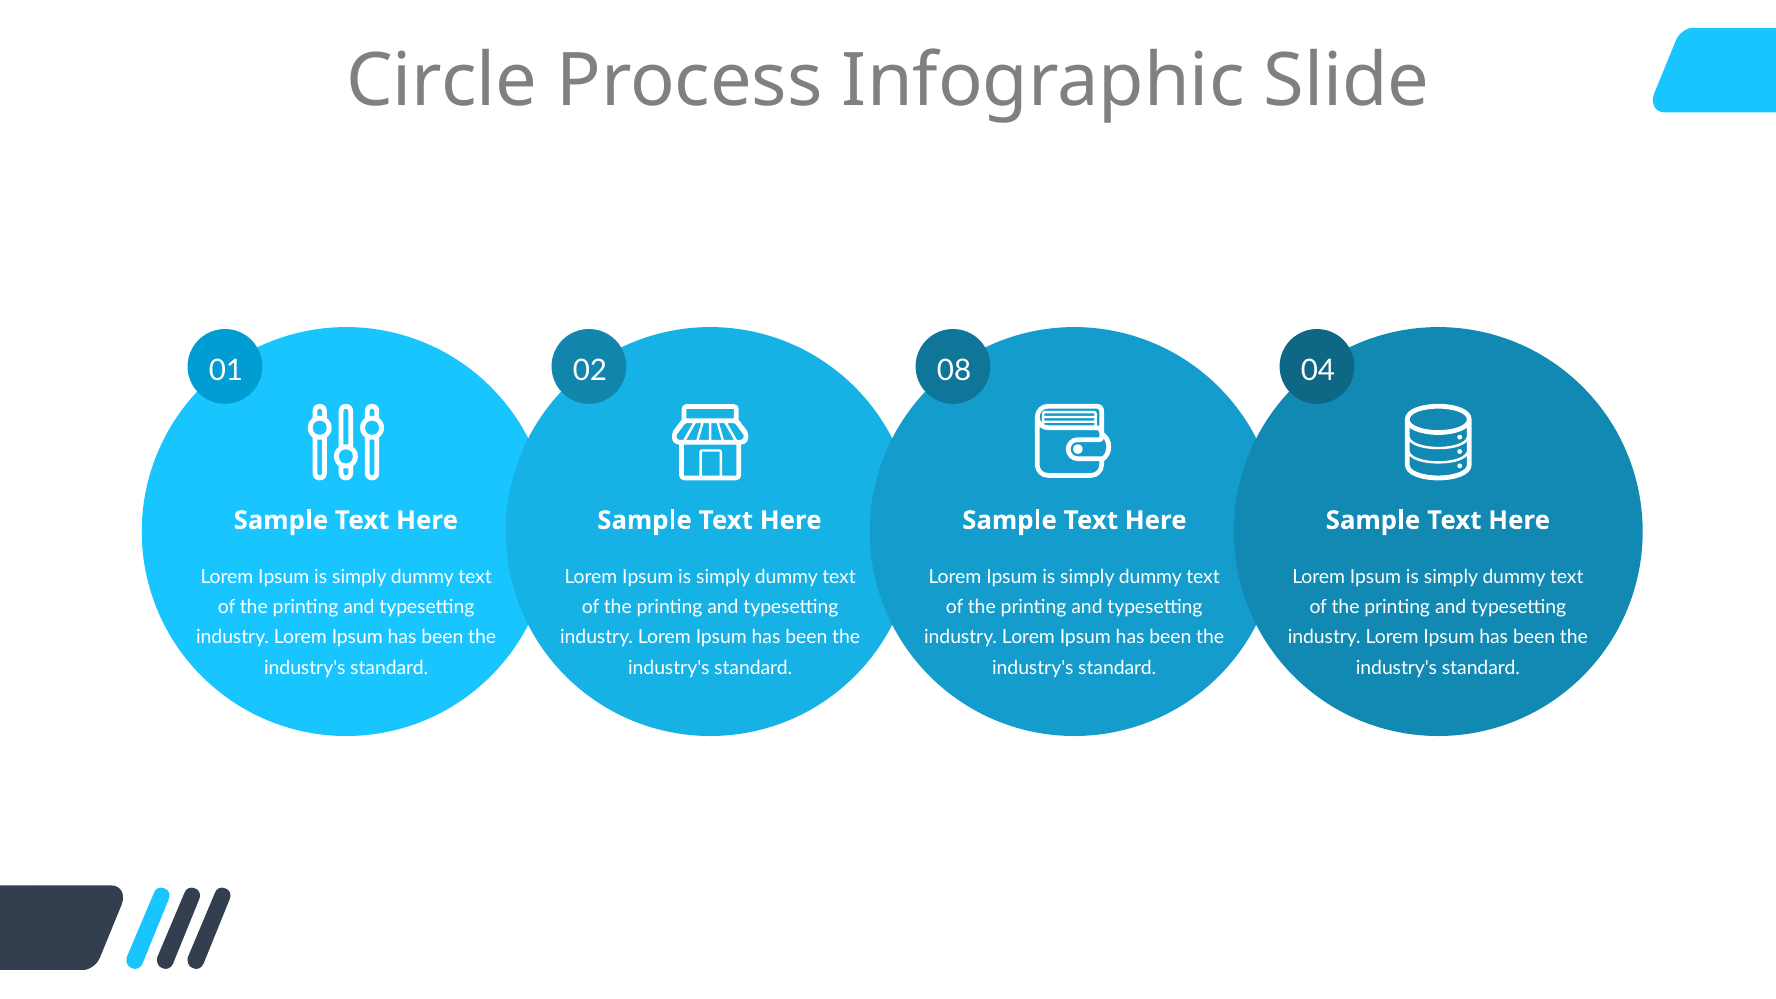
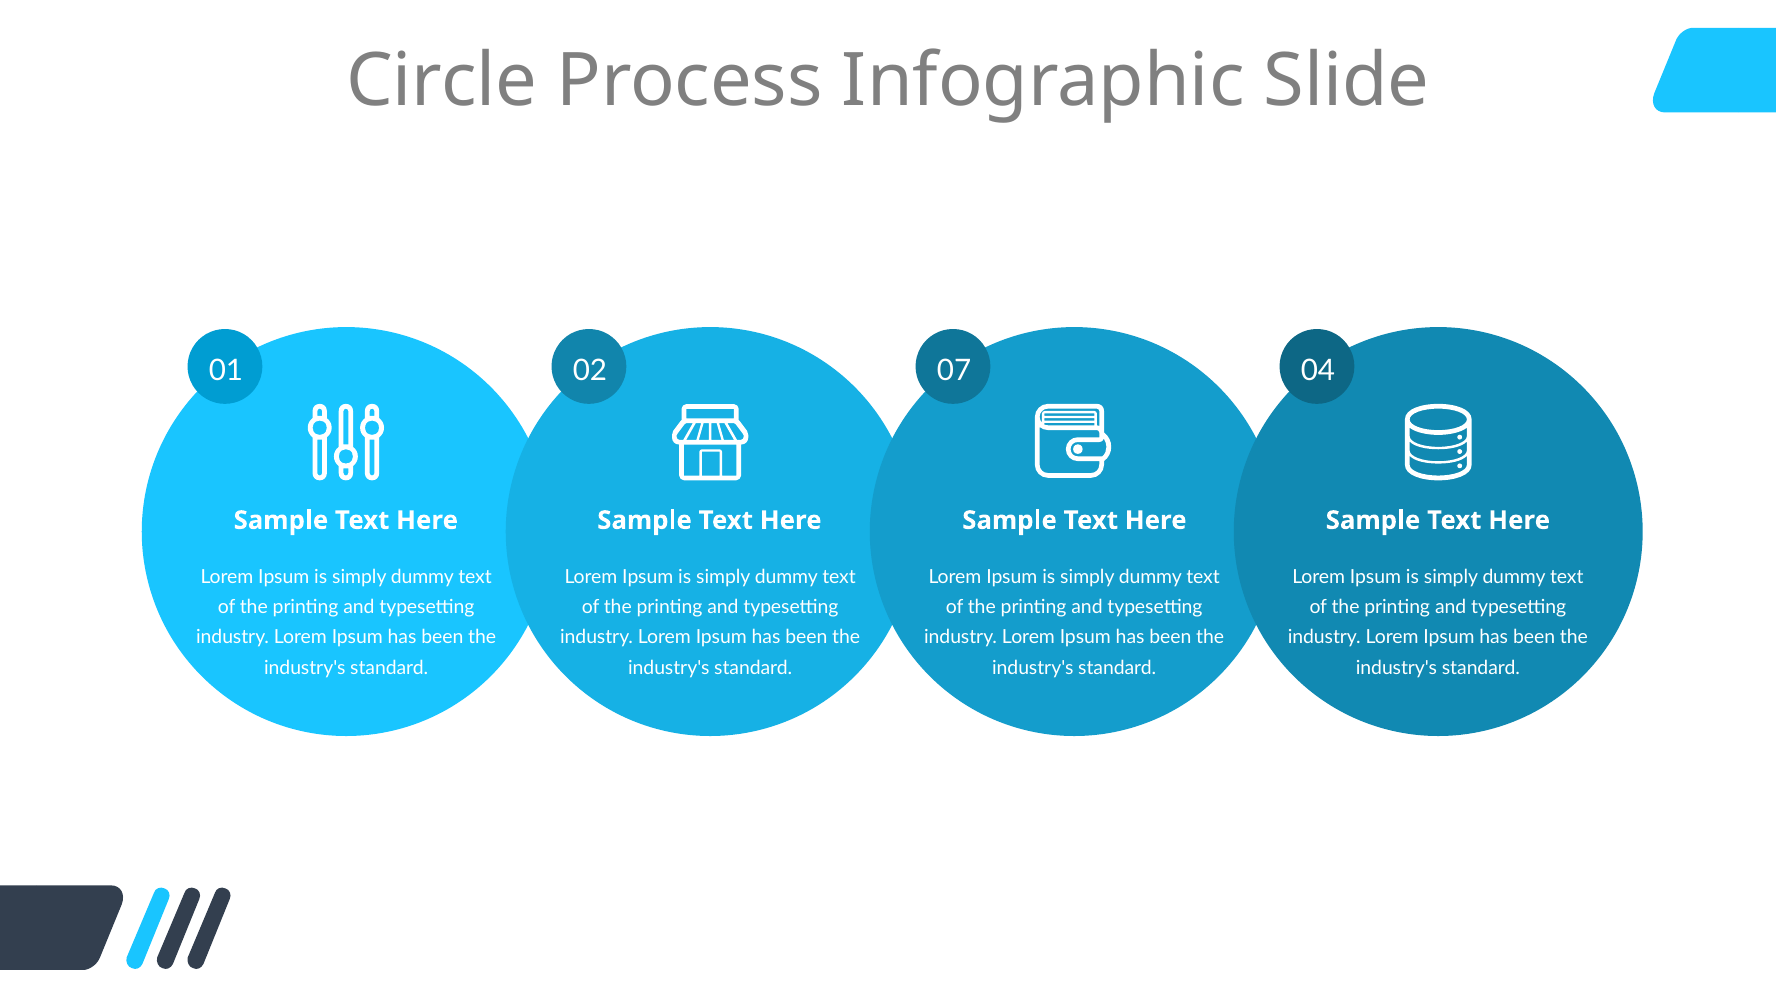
08: 08 -> 07
